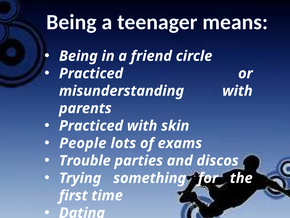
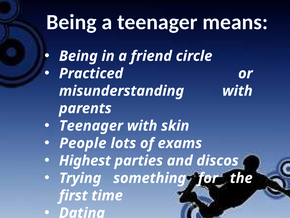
Practiced at (91, 126): Practiced -> Teenager
Trouble: Trouble -> Highest
